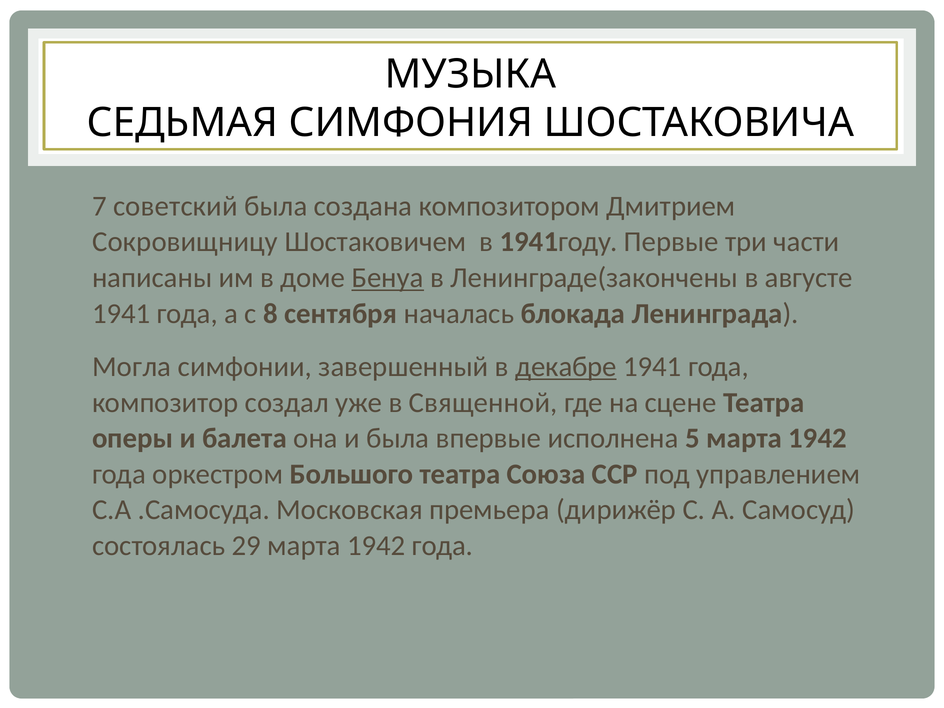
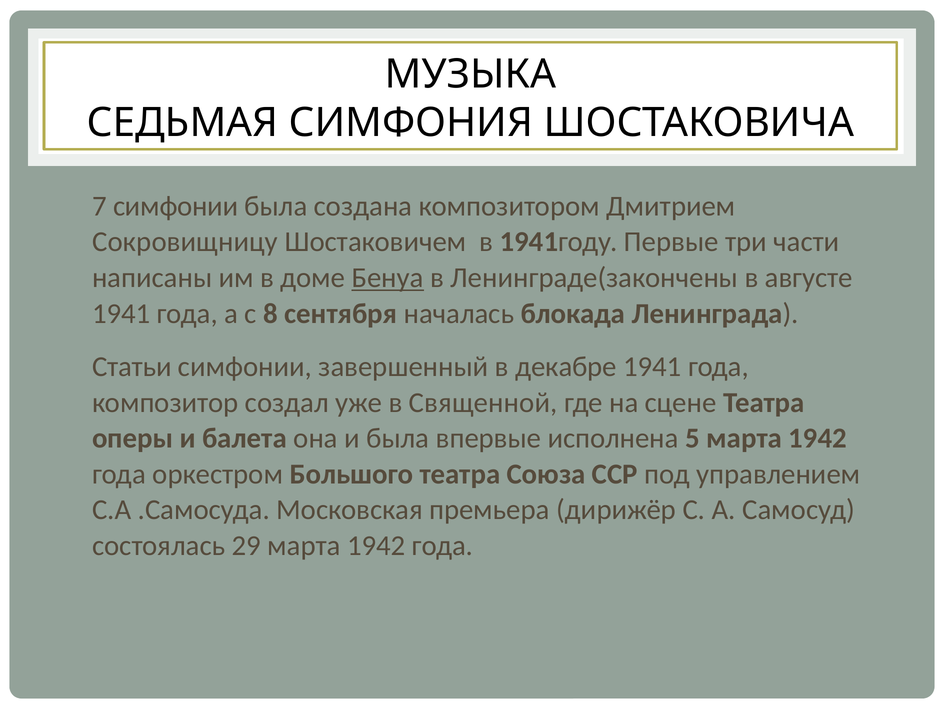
7 советский: советский -> симфонии
Могла: Могла -> Статьи
декабре underline: present -> none
